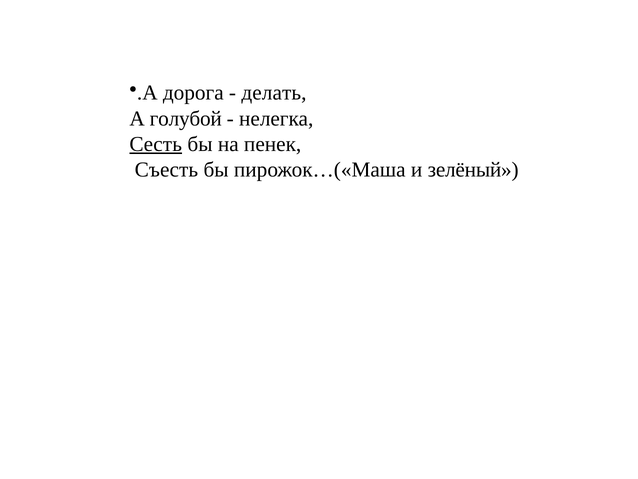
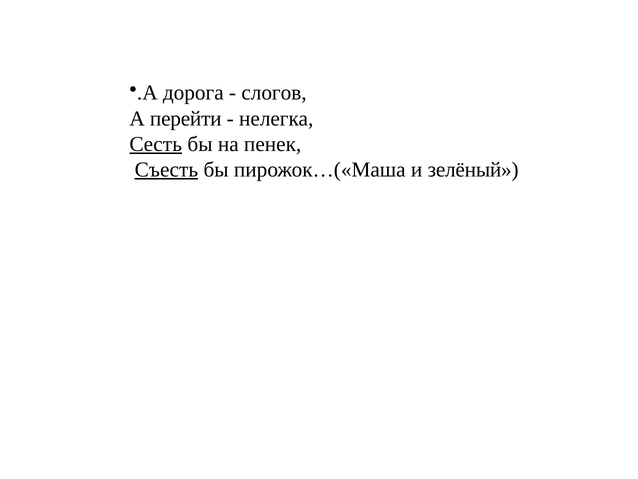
делать: делать -> слогов
голубой: голубой -> перейти
Съесть underline: none -> present
